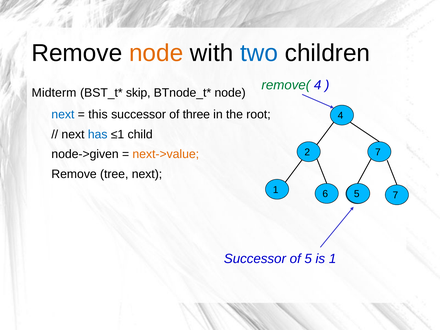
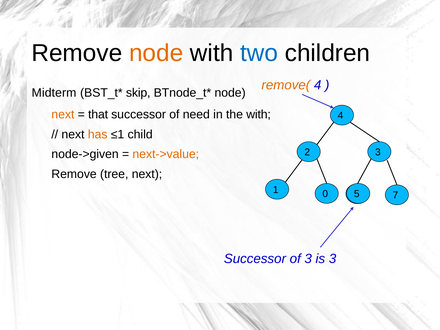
remove( colour: green -> orange
next at (63, 114) colour: blue -> orange
this: this -> that
three: three -> need
the root: root -> with
has colour: blue -> orange
2 7: 7 -> 3
6: 6 -> 0
of 5: 5 -> 3
is 1: 1 -> 3
